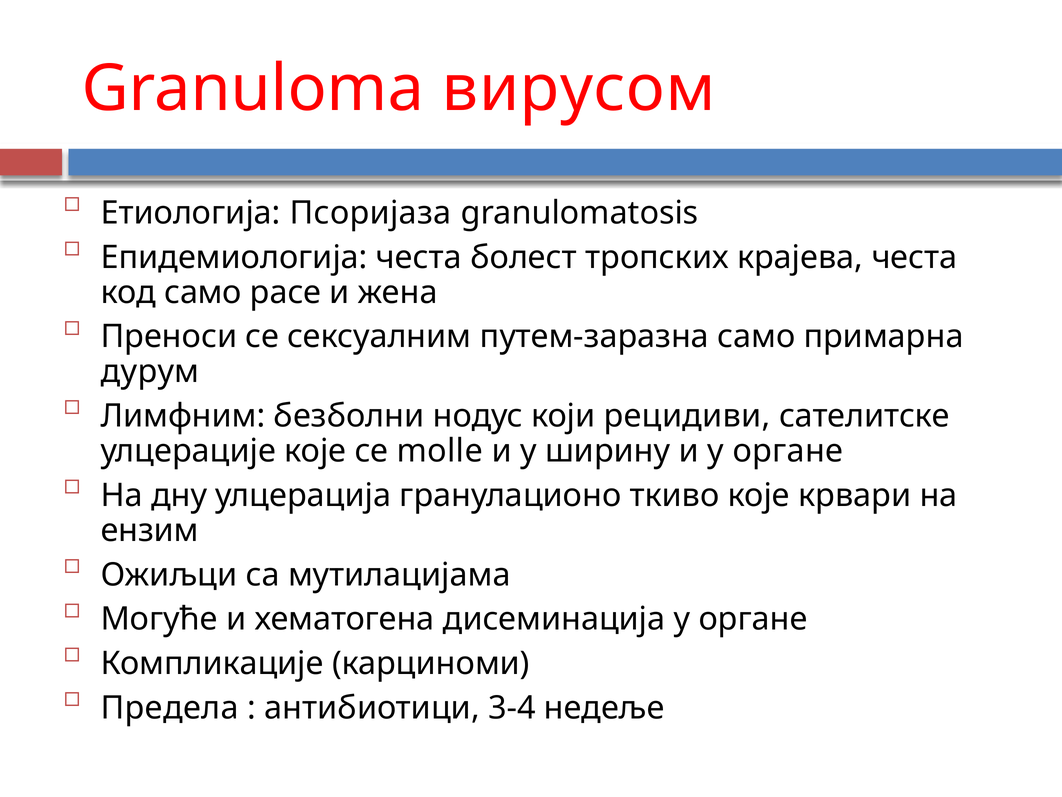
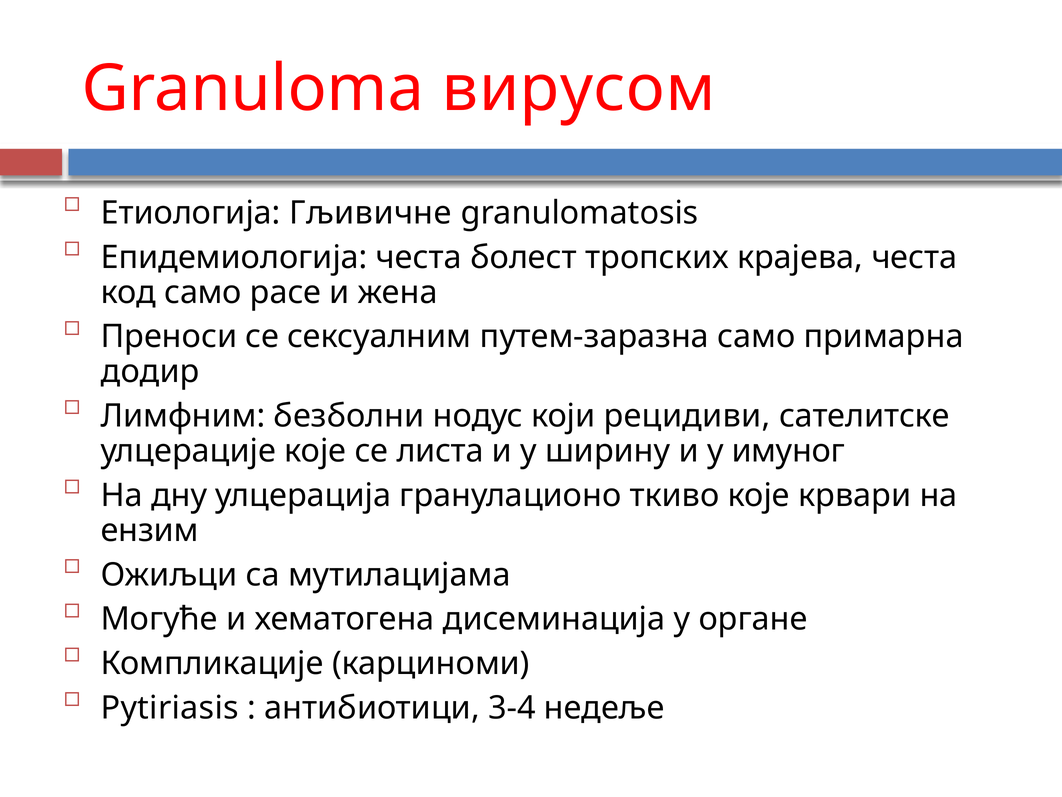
Псоријаза: Псоријаза -> Гљивичне
дурум: дурум -> додир
molle: molle -> листа
и у органе: органе -> имуног
Предела: Предела -> Pytiriasis
